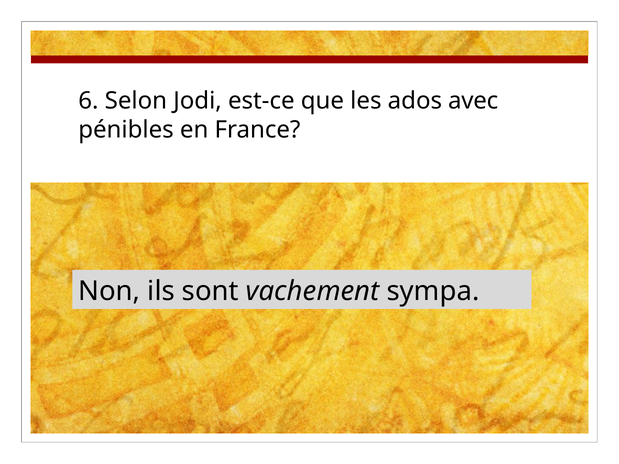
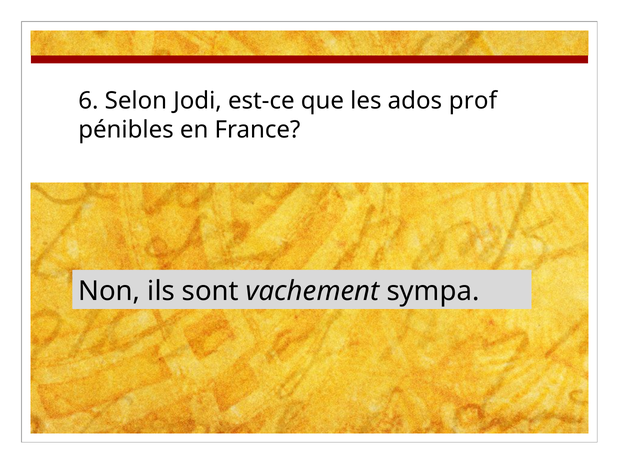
avec: avec -> prof
